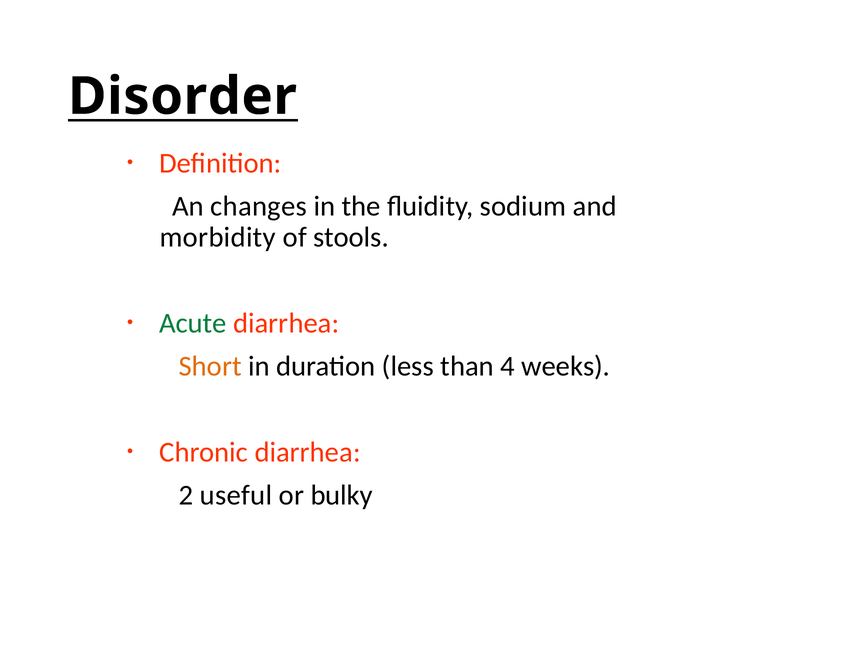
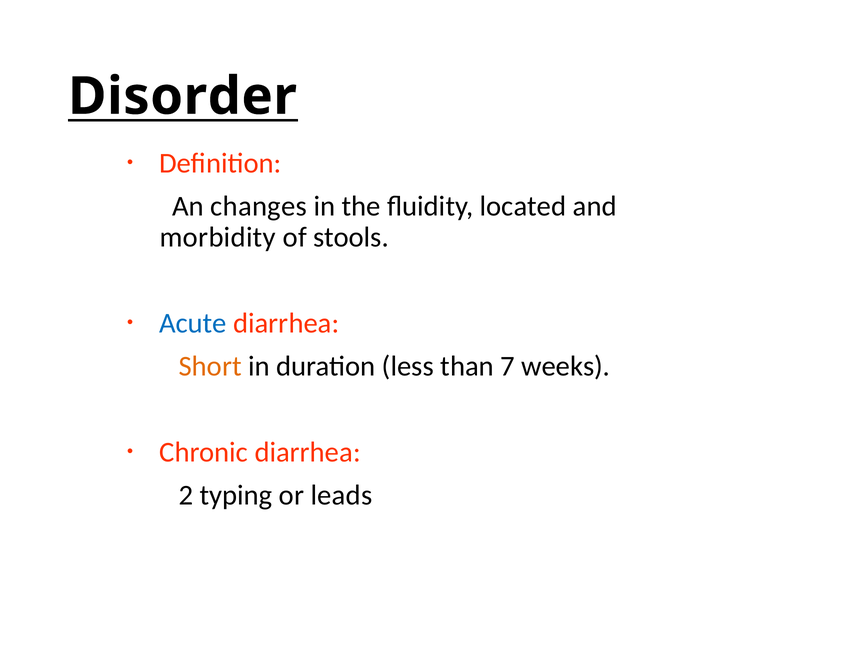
sodium: sodium -> located
Acute colour: green -> blue
4: 4 -> 7
useful: useful -> typing
bulky: bulky -> leads
